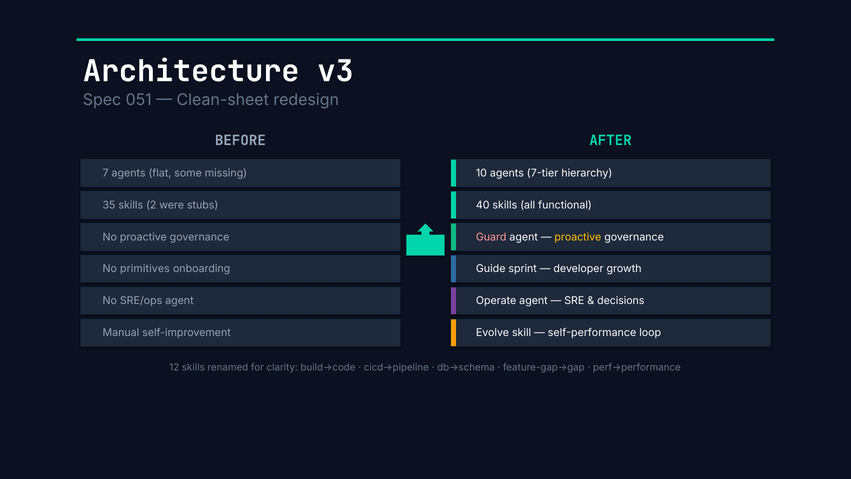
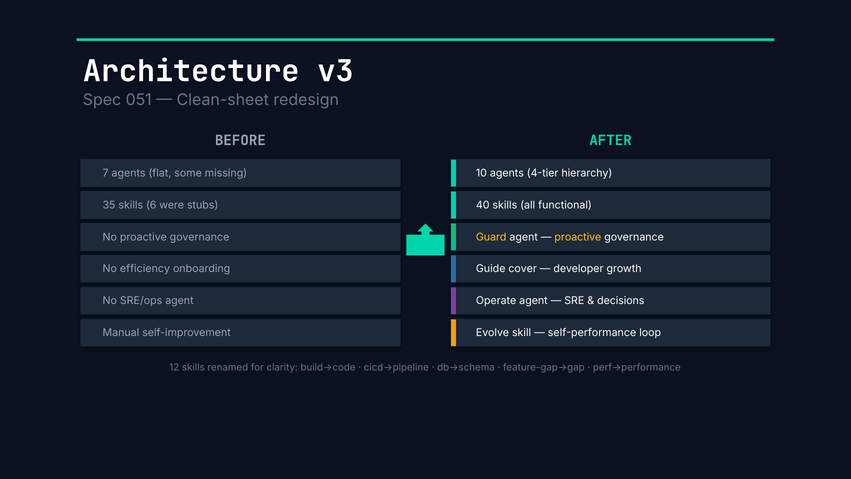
7-tier: 7-tier -> 4-tier
2: 2 -> 6
Guard colour: pink -> yellow
primitives: primitives -> efficiency
sprint: sprint -> cover
